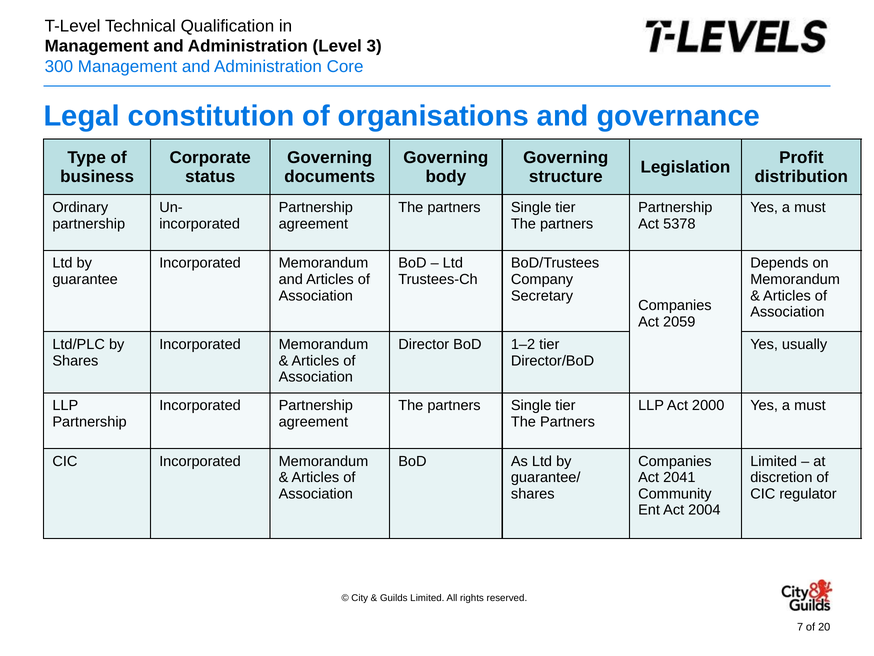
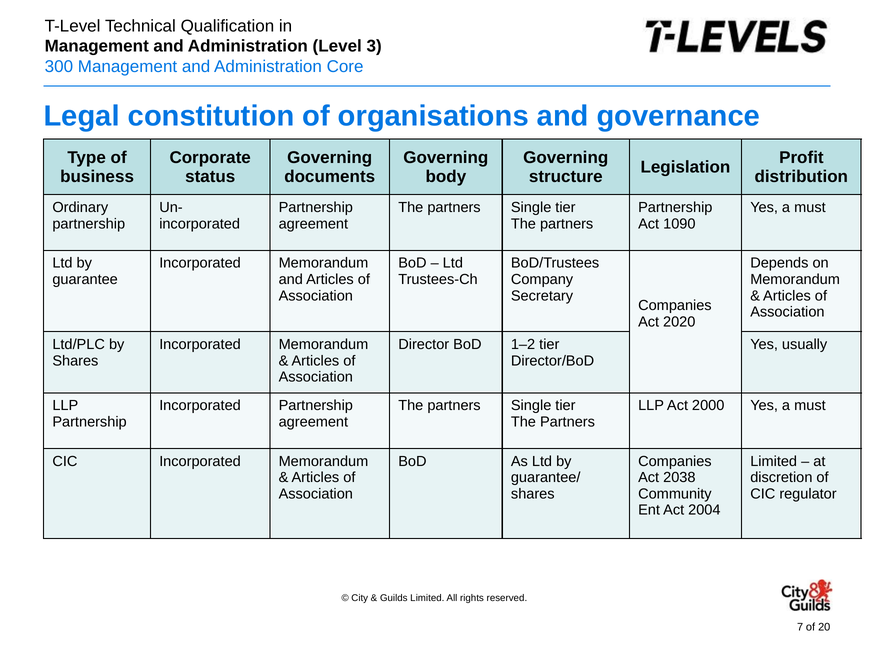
5378: 5378 -> 1090
2059: 2059 -> 2020
2041: 2041 -> 2038
